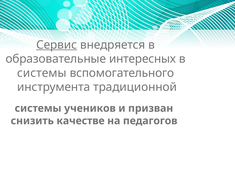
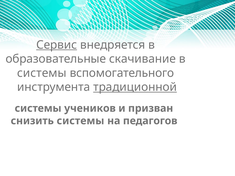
интересных: интересных -> скачивание
традиционной underline: none -> present
снизить качестве: качестве -> системы
